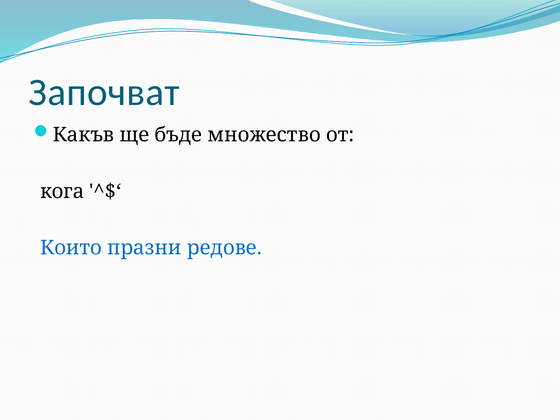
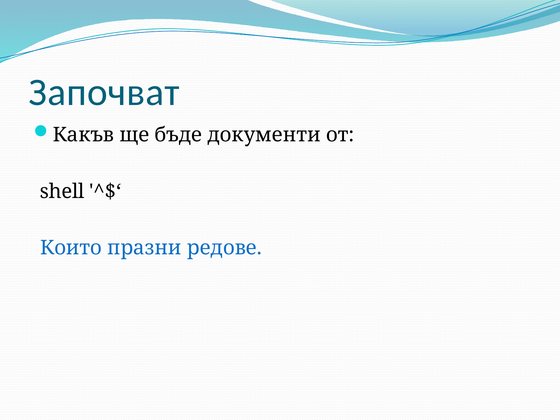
множество: множество -> документи
кога: кога -> shell
